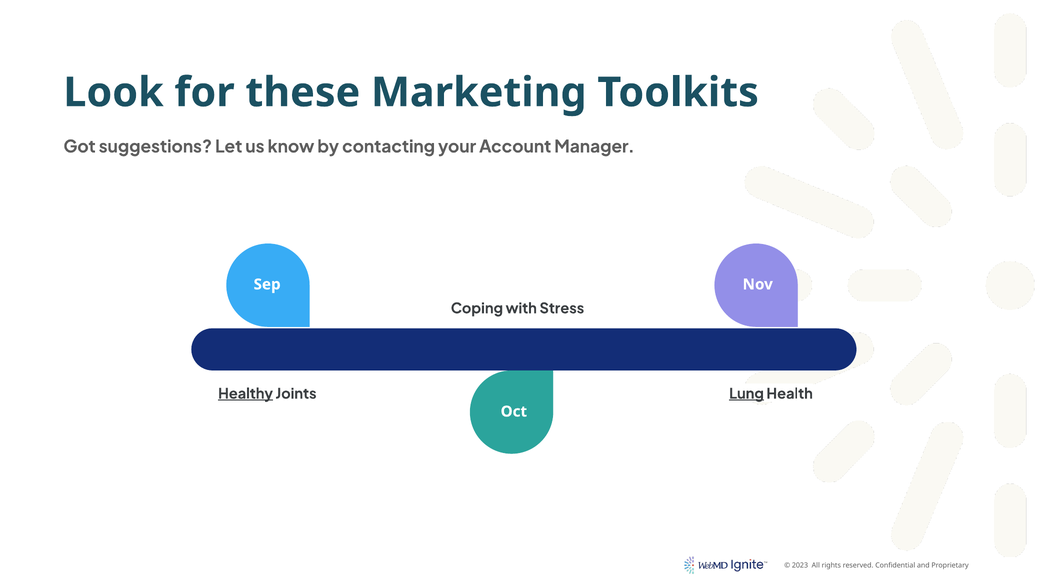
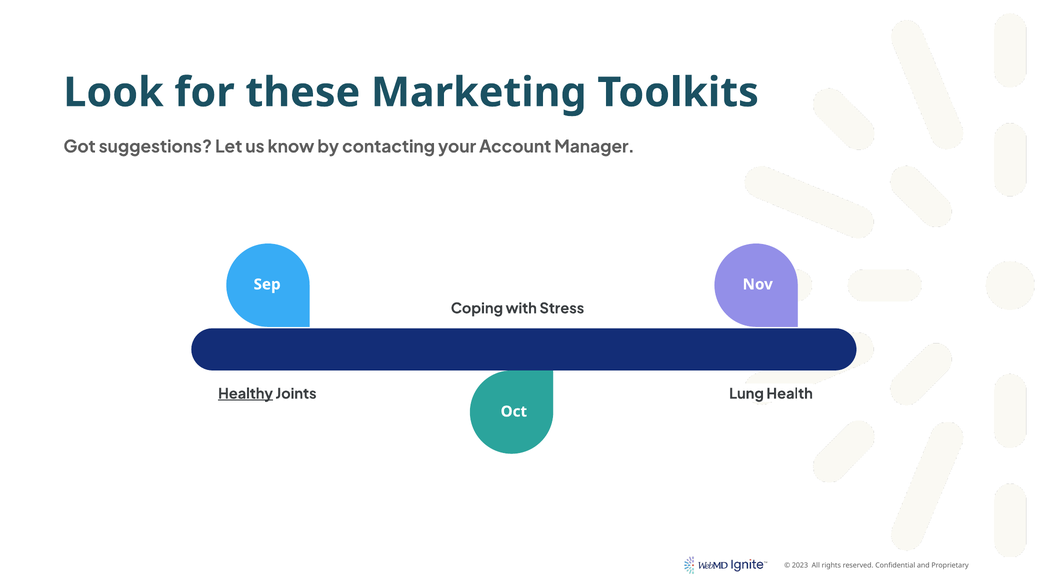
Lung underline: present -> none
